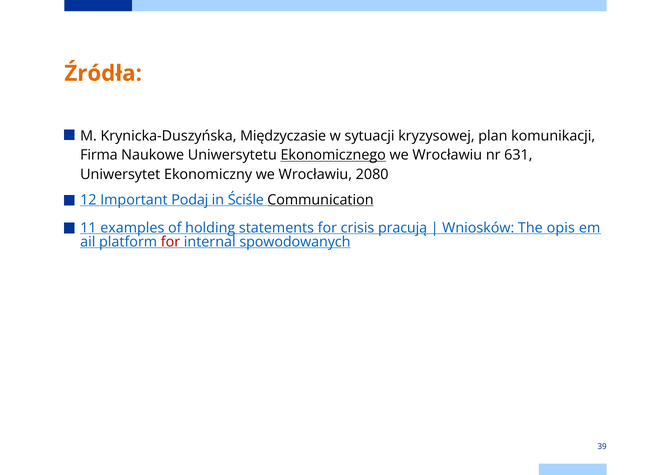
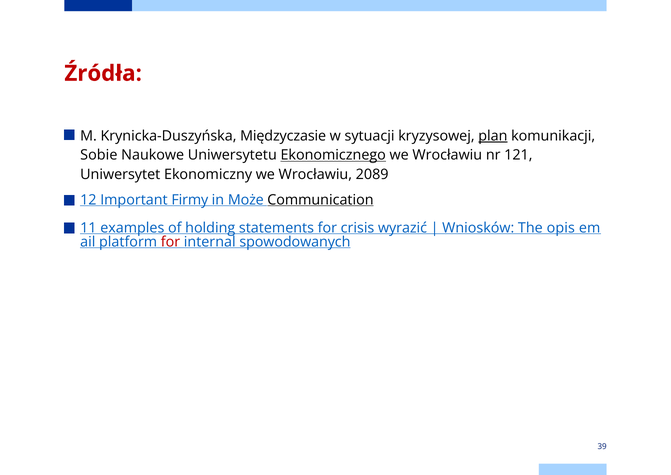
Źródła colour: orange -> red
plan underline: none -> present
Firma: Firma -> Sobie
631: 631 -> 121
2080: 2080 -> 2089
Podaj: Podaj -> Firmy
Ściśle: Ściśle -> Może
pracują: pracują -> wyrazić
